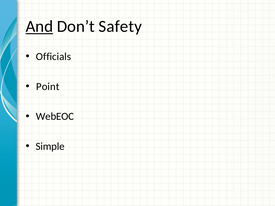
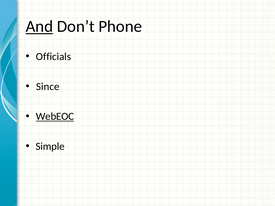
Safety: Safety -> Phone
Point: Point -> Since
WebEOC underline: none -> present
